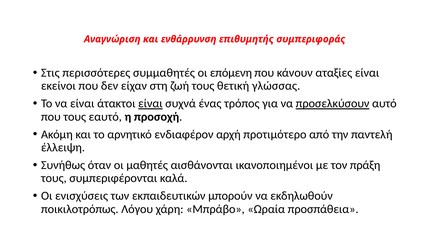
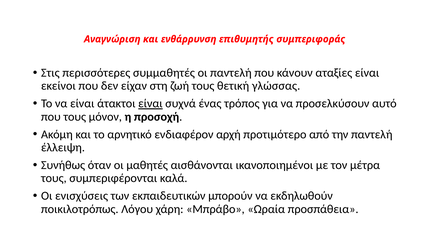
οι επόμενη: επόμενη -> παντελή
προσελκύσουν underline: present -> none
εαυτό: εαυτό -> μόνον
πράξη: πράξη -> μέτρα
